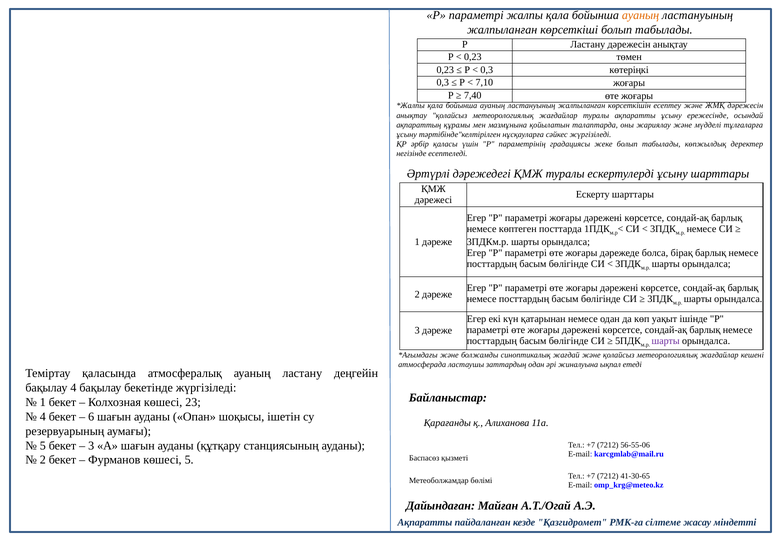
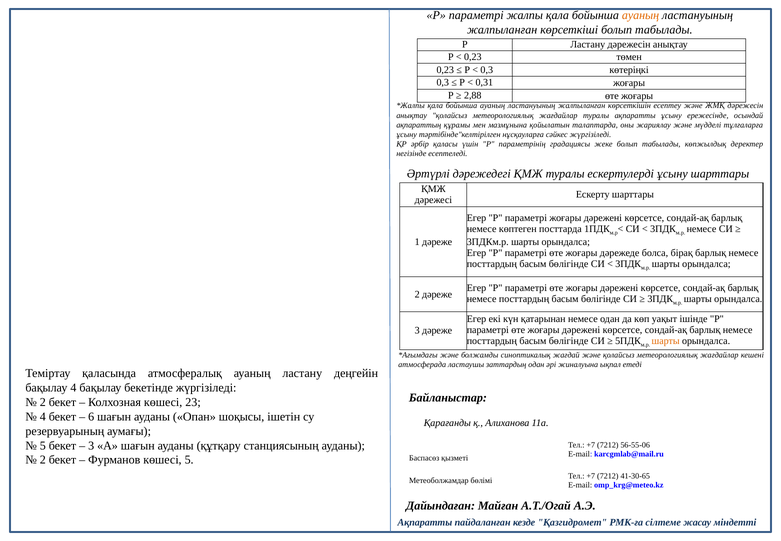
7,10: 7,10 -> 0,31
7,40: 7,40 -> 2,88
шарты at (666, 341) colour: purple -> orange
1 at (43, 402): 1 -> 2
